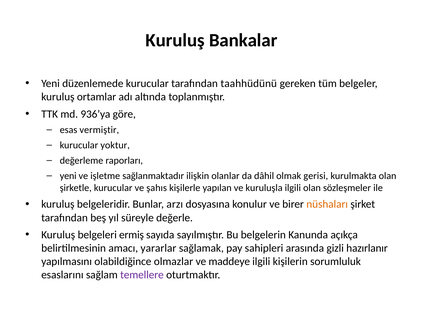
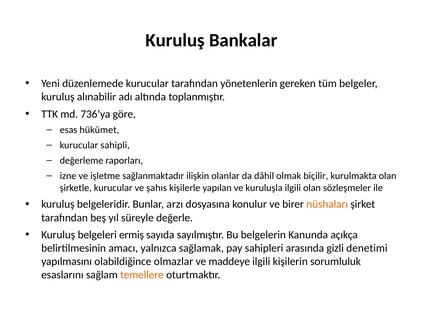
taahhüdünü: taahhüdünü -> yönetenlerin
ortamlar: ortamlar -> alınabilir
936’ya: 936’ya -> 736’ya
vermiştir: vermiştir -> hükümet
yoktur: yoktur -> sahipli
yeni at (68, 176): yeni -> izne
gerisi: gerisi -> biçilir
yararlar: yararlar -> yalnızca
hazırlanır: hazırlanır -> denetimi
temellere colour: purple -> orange
